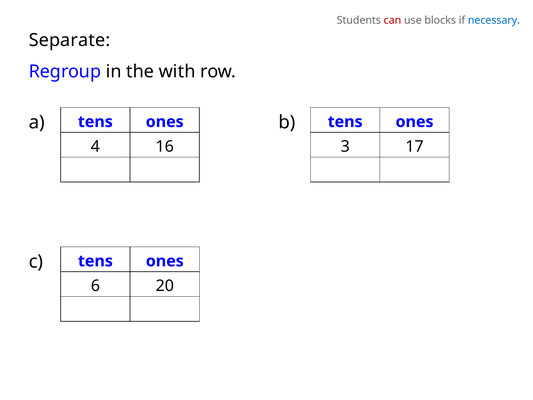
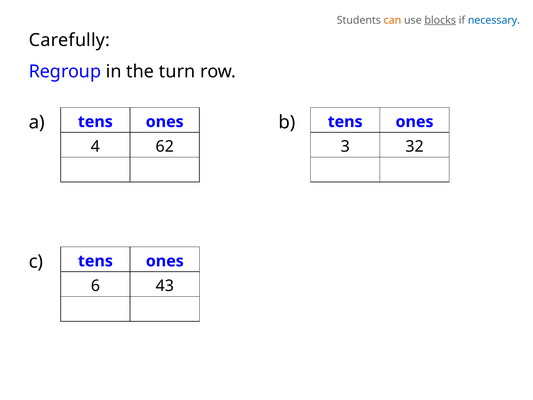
can colour: red -> orange
blocks underline: none -> present
Separate: Separate -> Carefully
with: with -> turn
16: 16 -> 62
17: 17 -> 32
20: 20 -> 43
